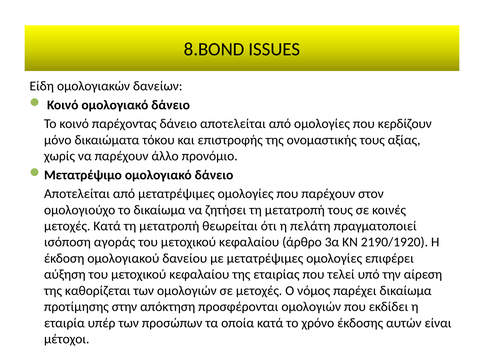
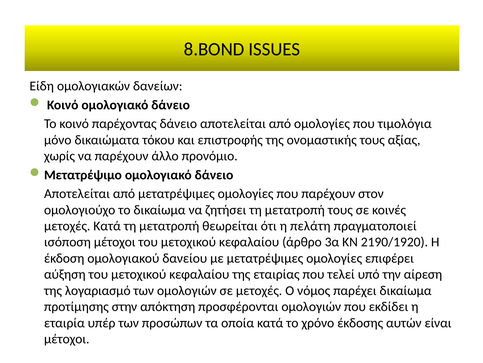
κερδίζουν: κερδίζουν -> τιμολόγια
ισόποση αγοράς: αγοράς -> μέτοχοι
καθορίζεται: καθορίζεται -> λογαριασμό
